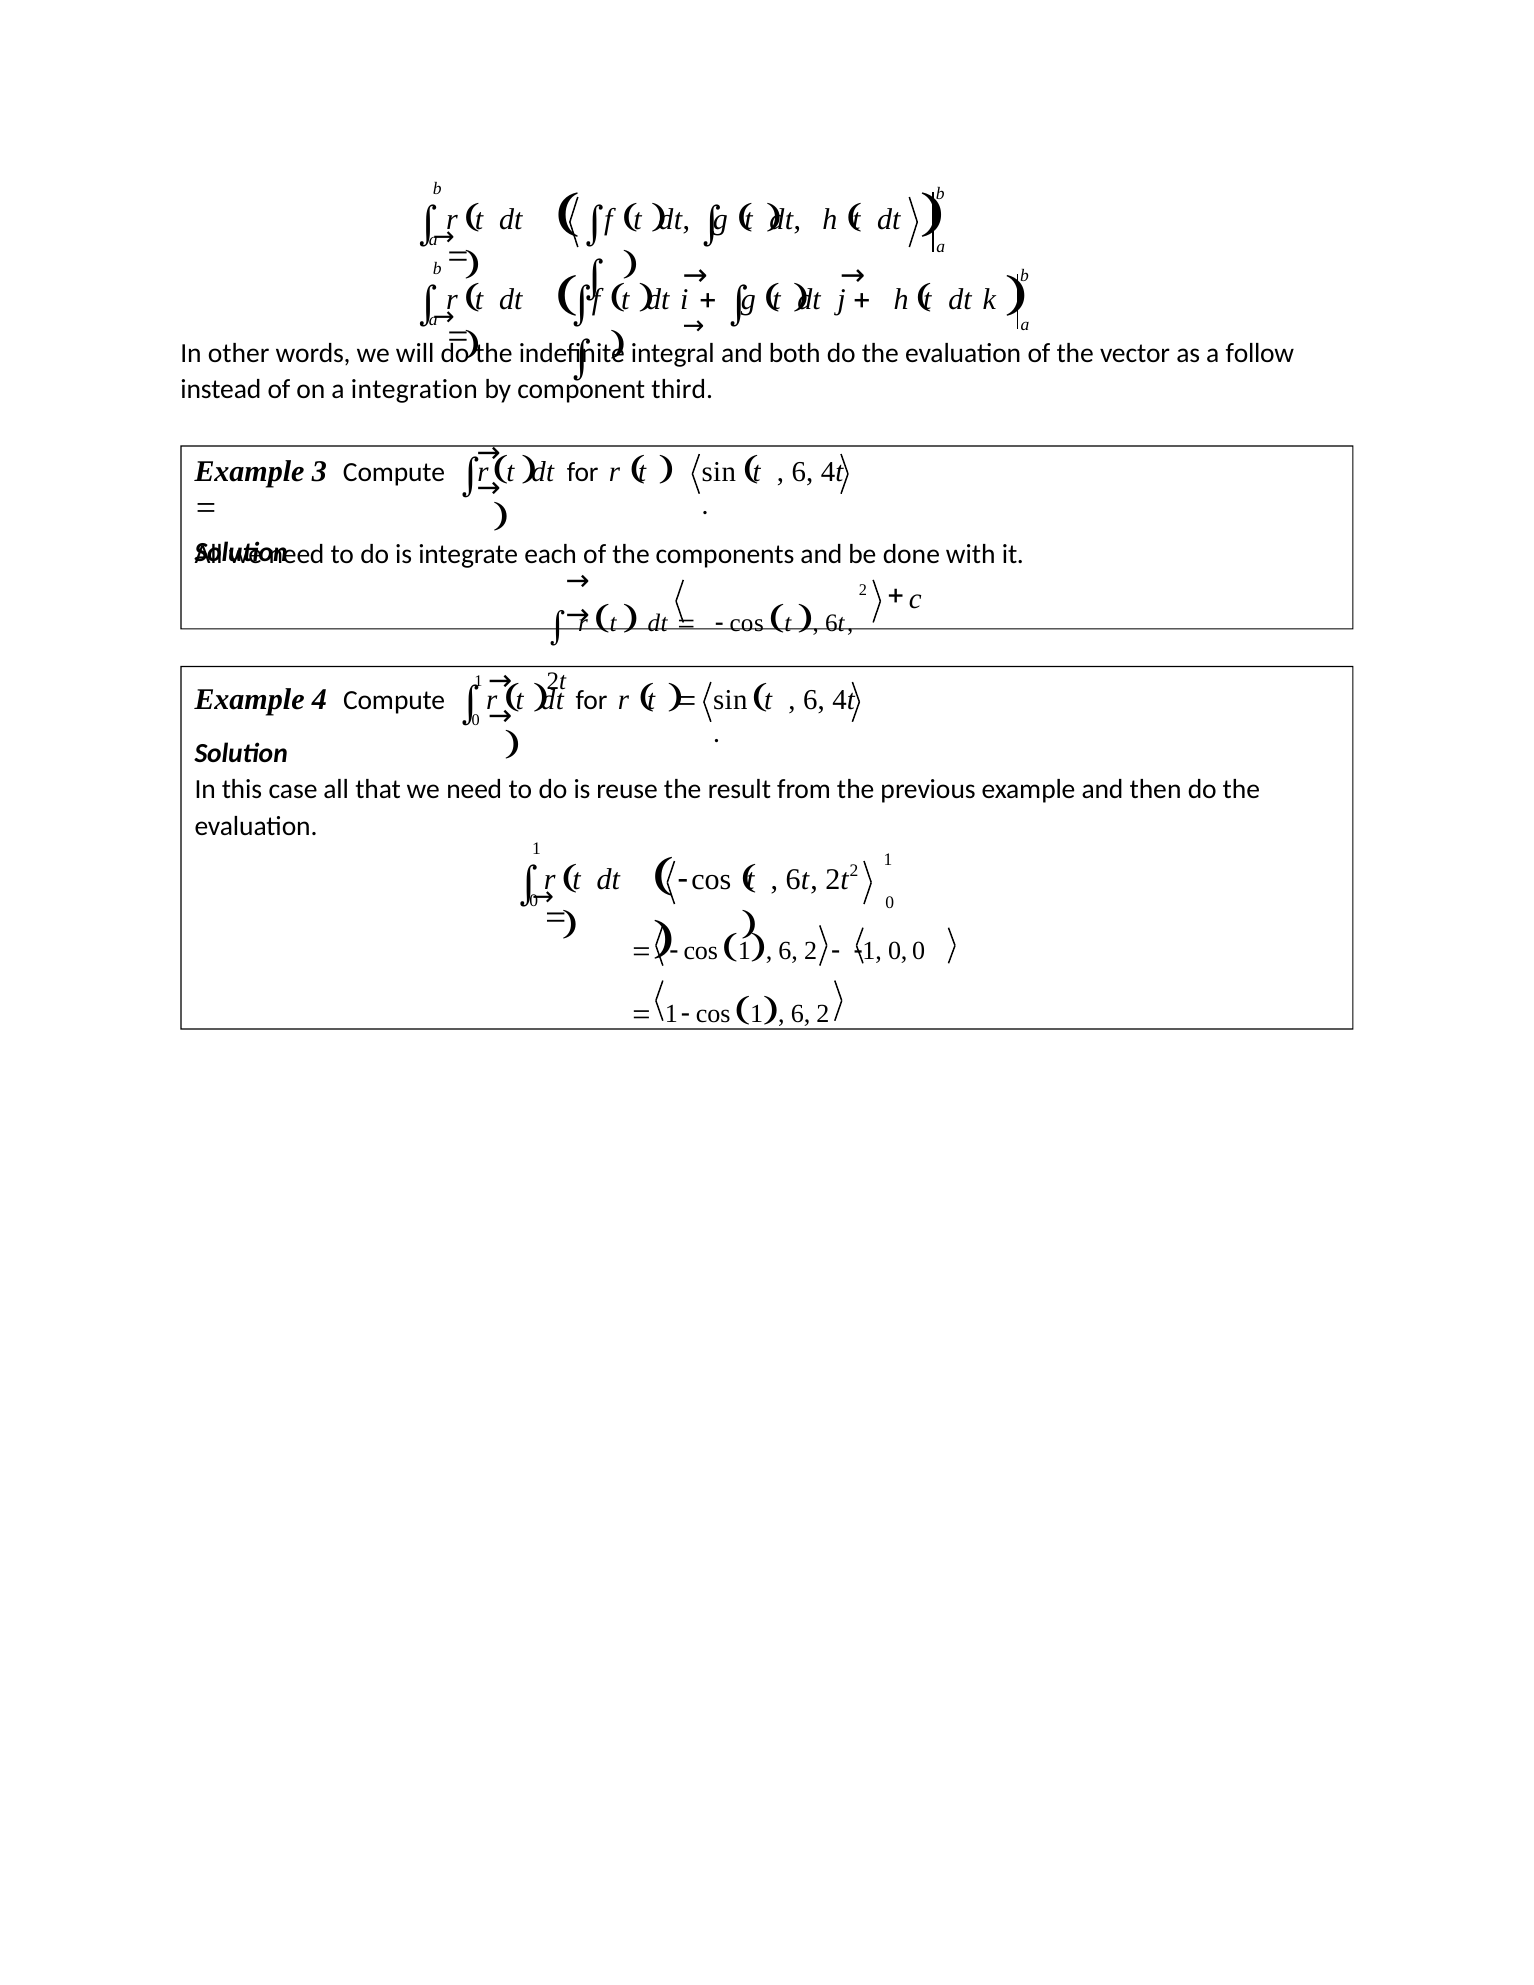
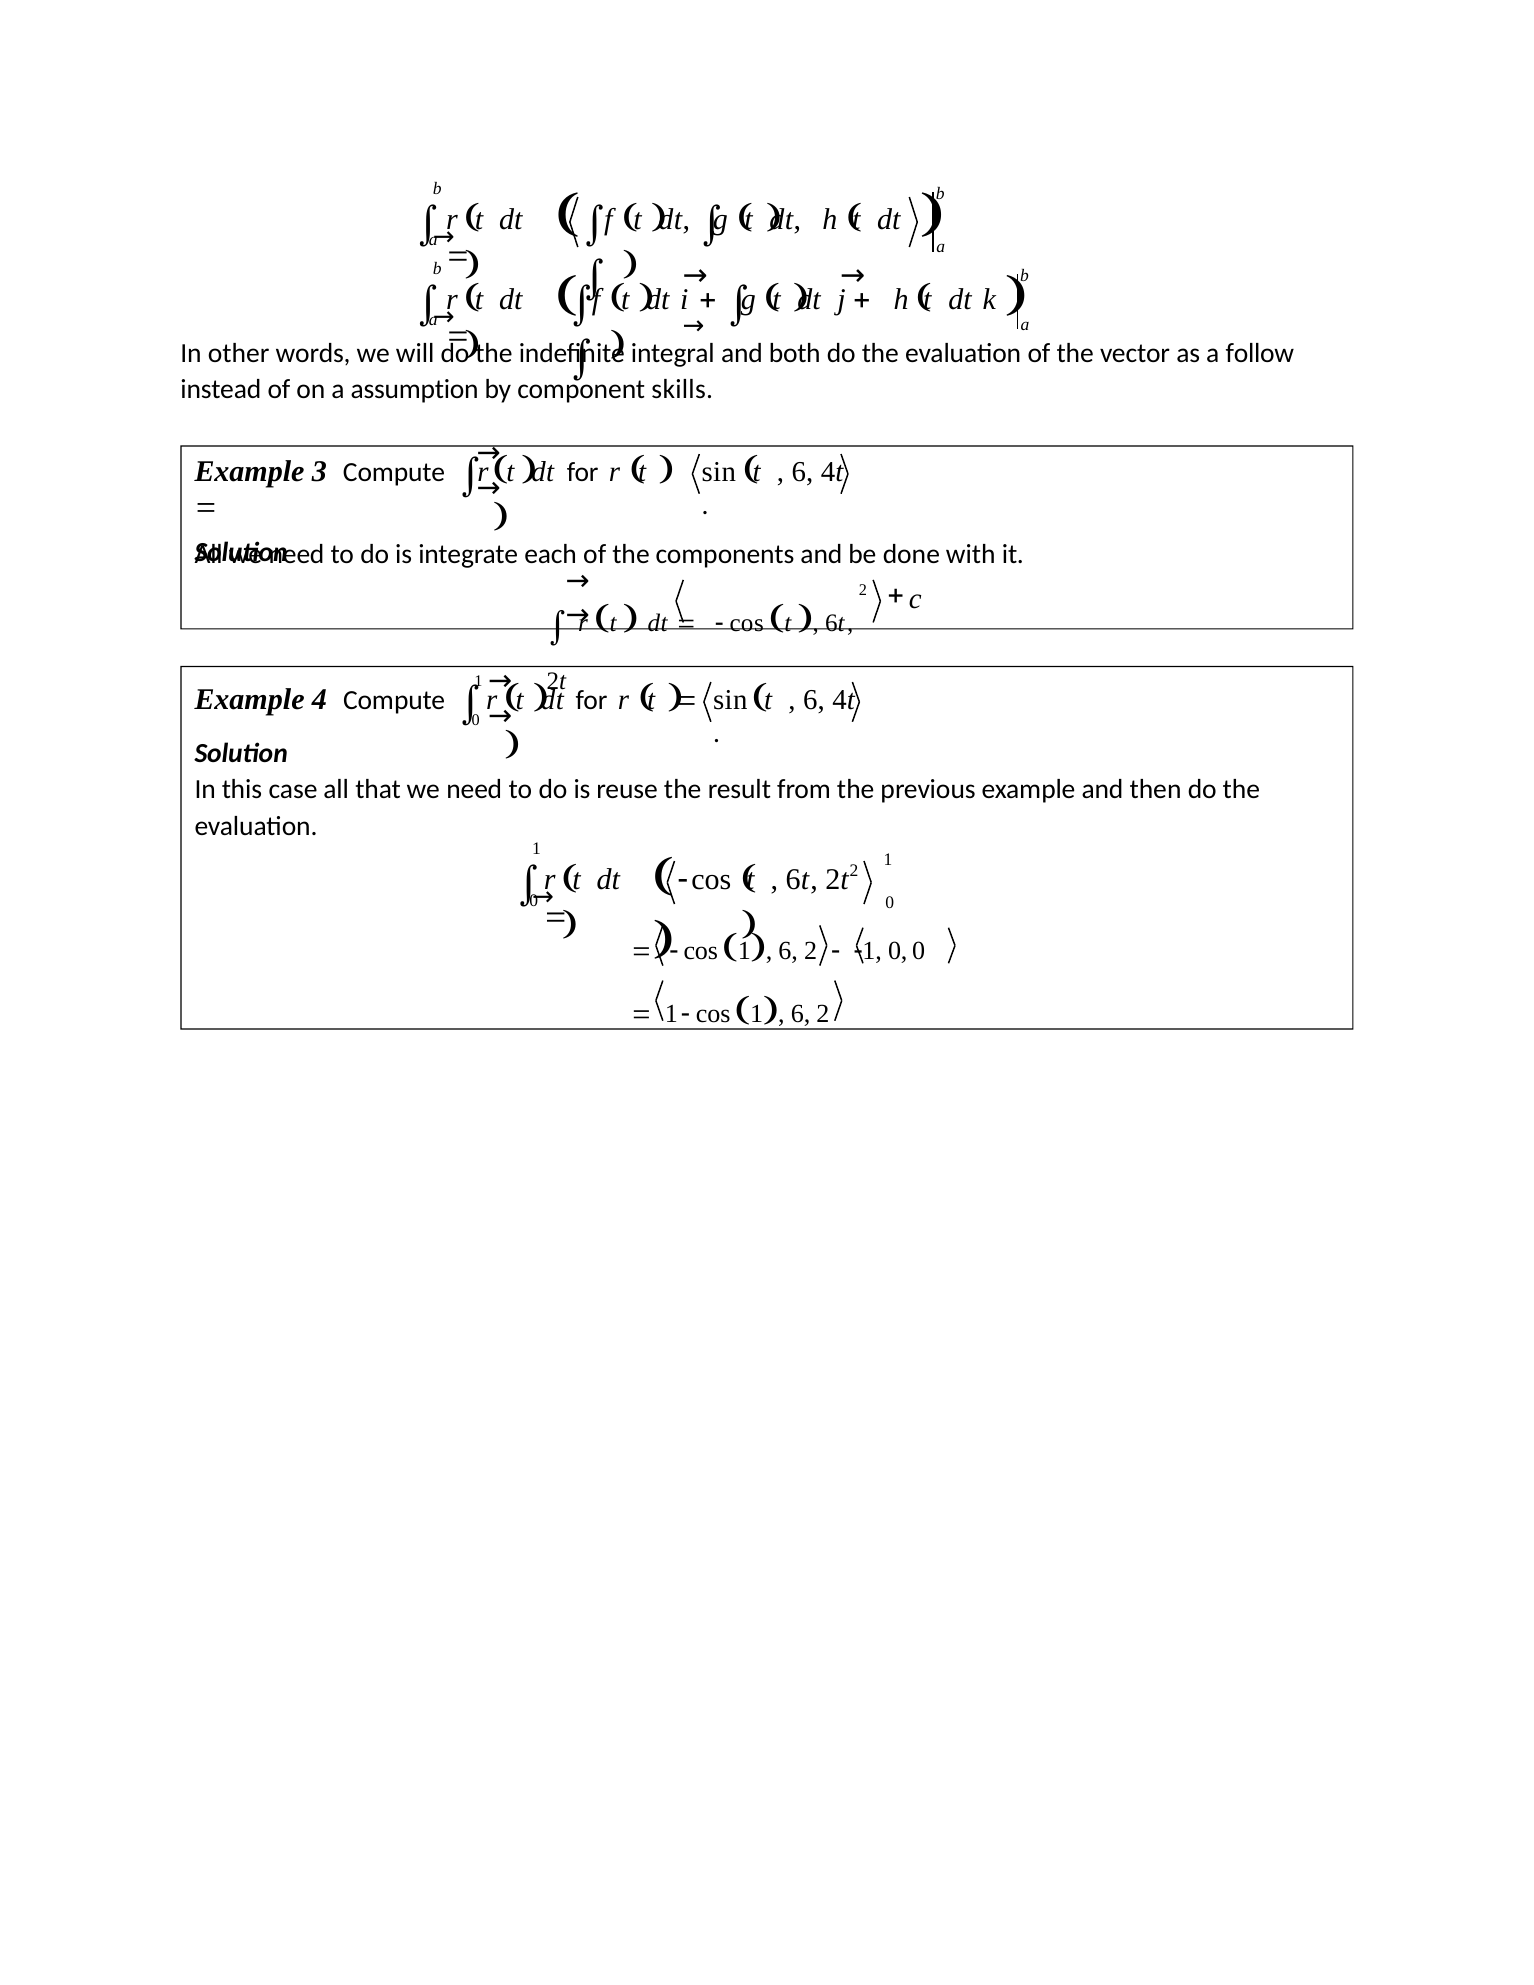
integration: integration -> assumption
third: third -> skills
